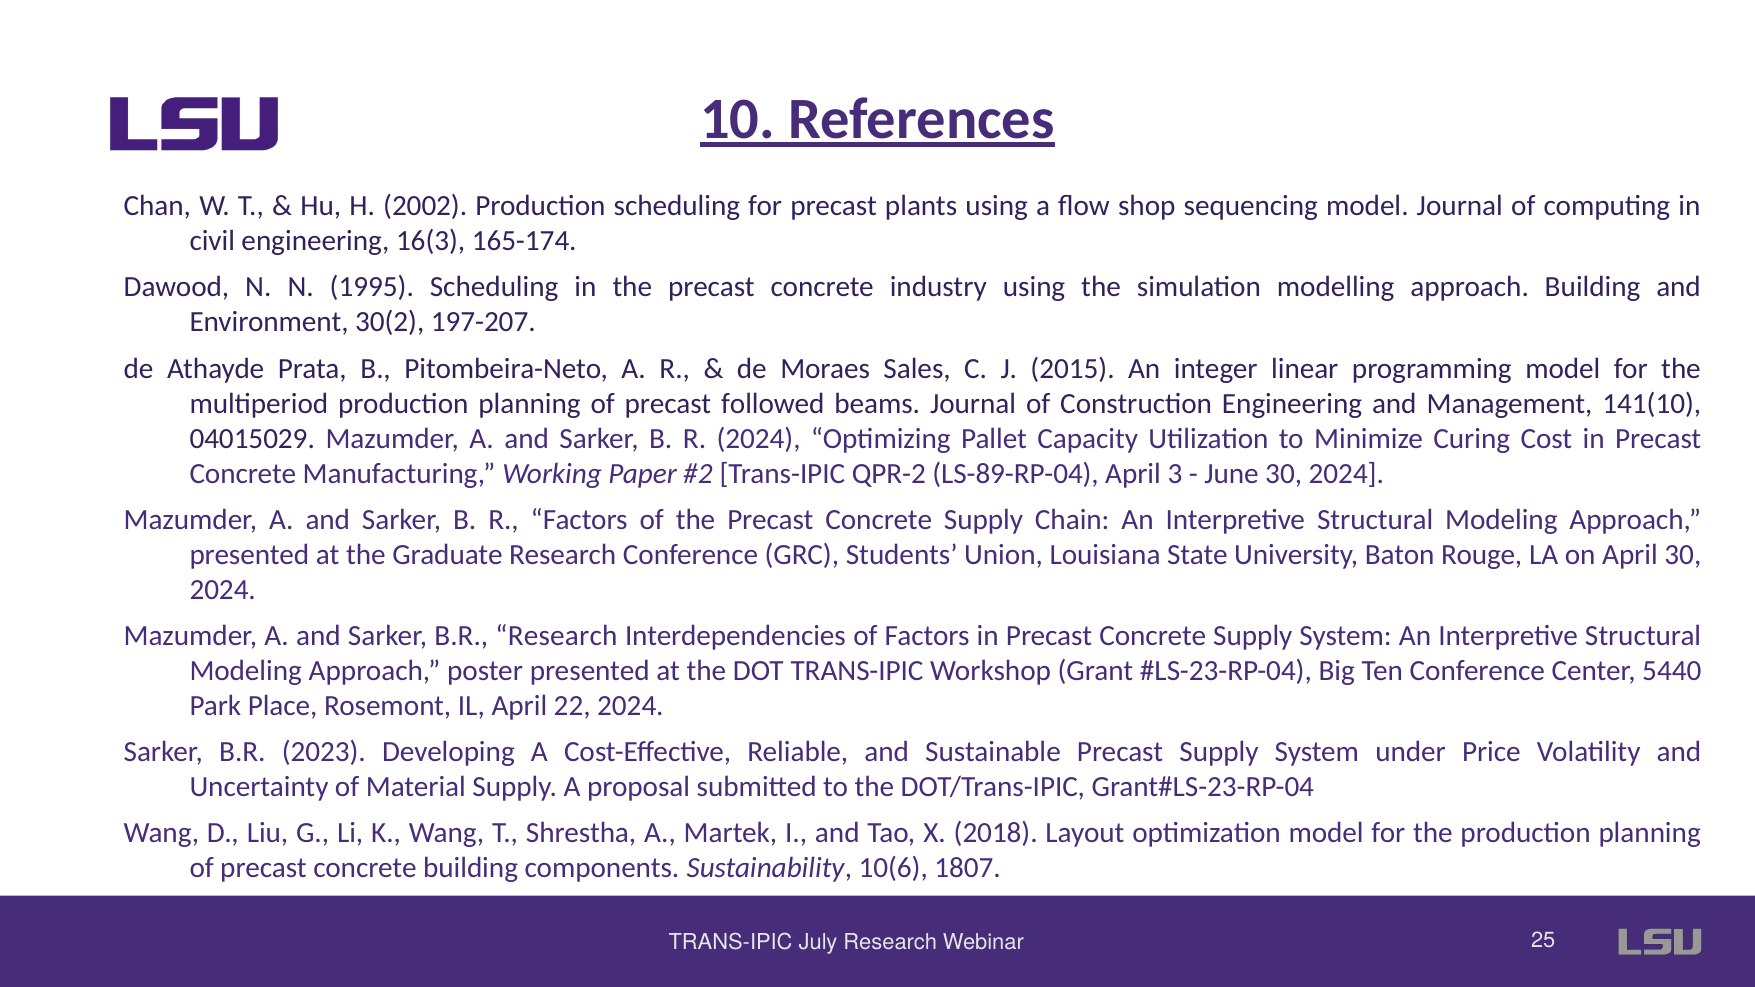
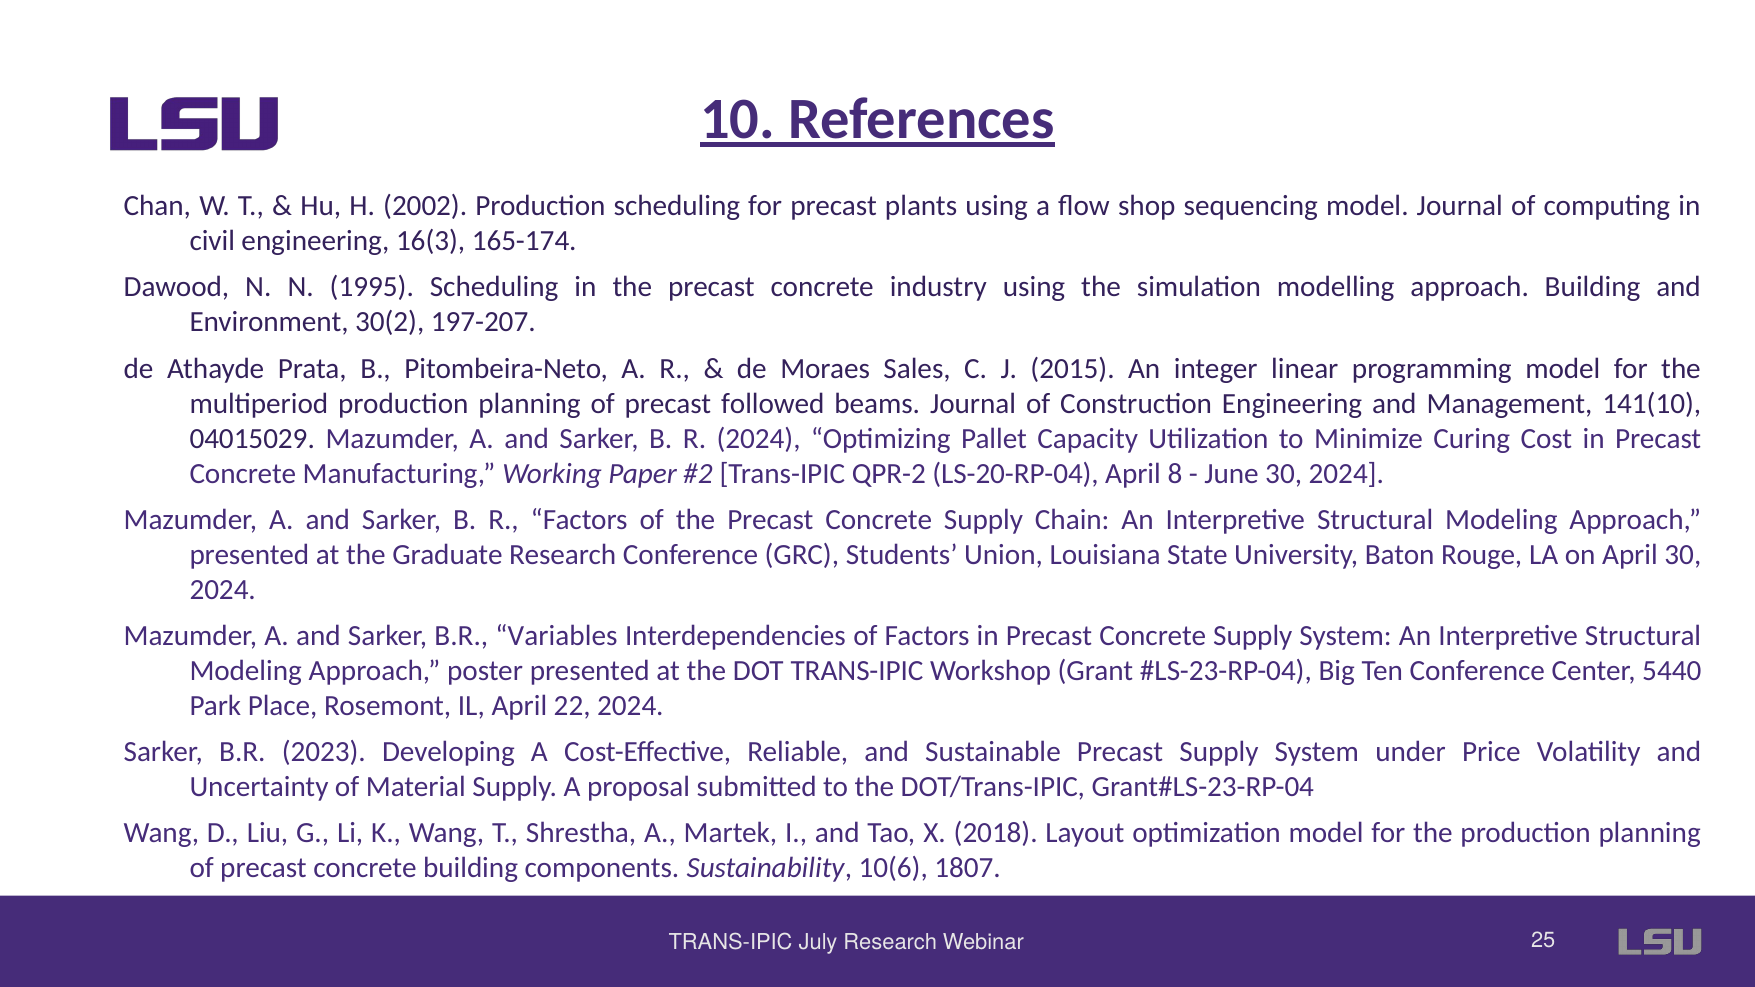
LS-89-RP-04: LS-89-RP-04 -> LS-20-RP-04
3: 3 -> 8
B.R Research: Research -> Variables
